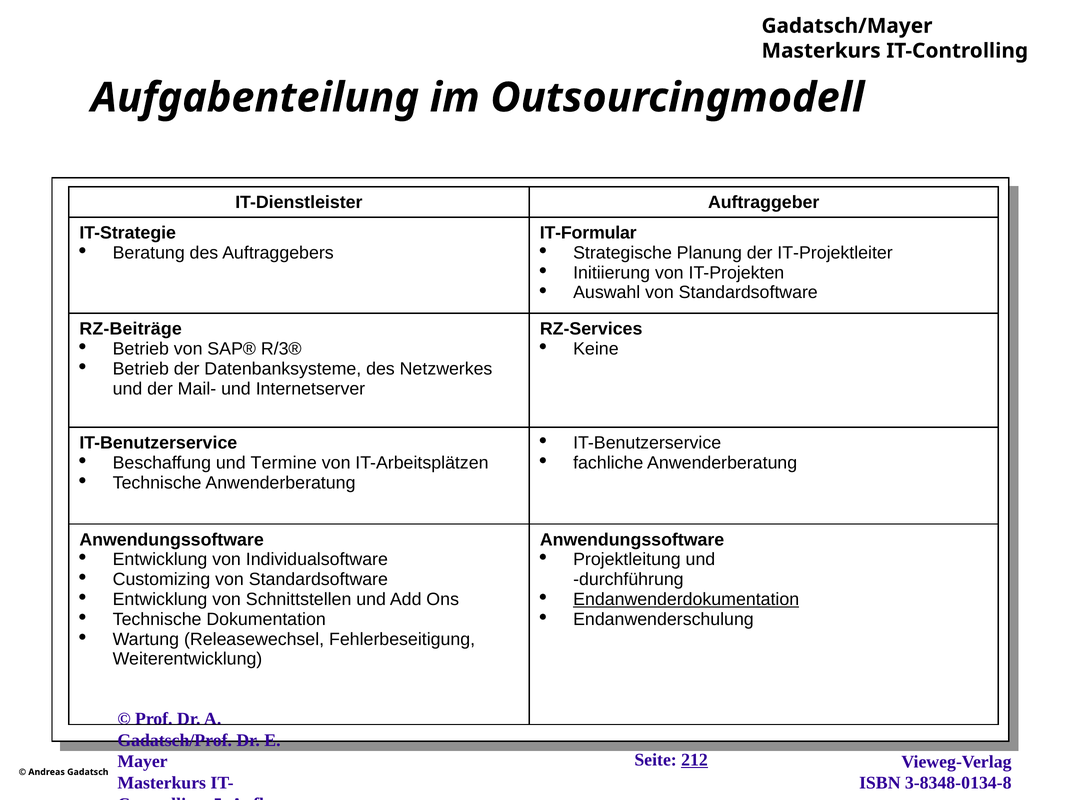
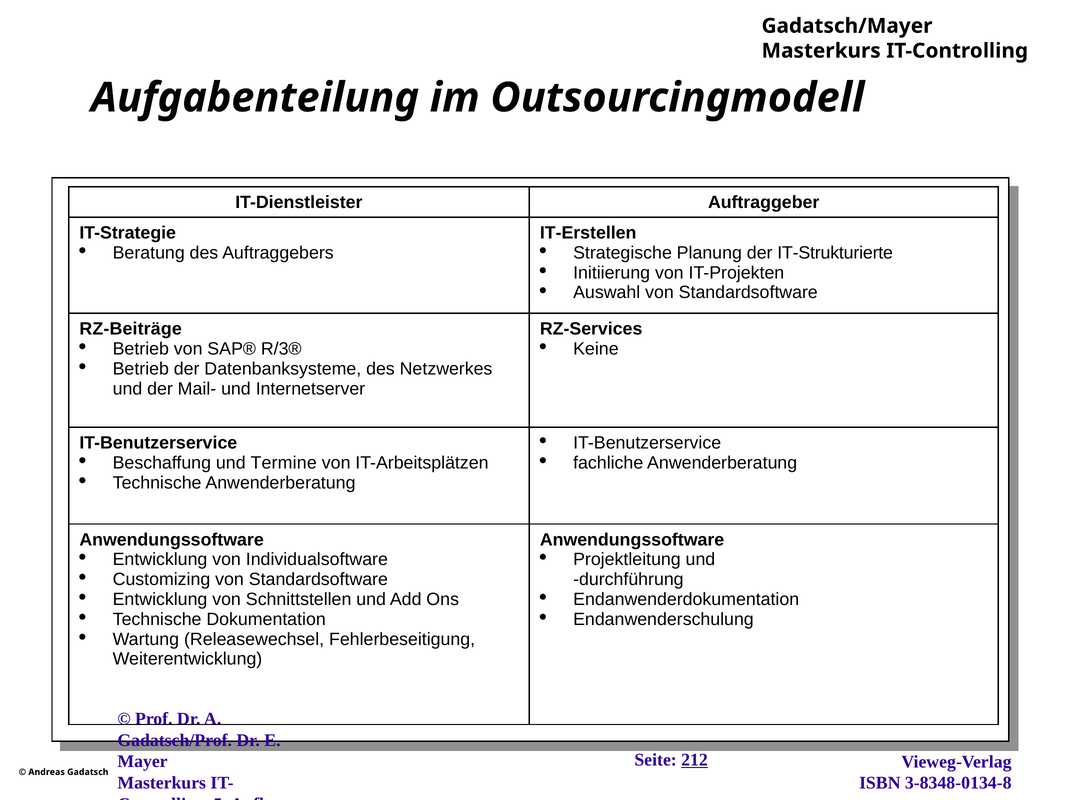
IT-Formular: IT-Formular -> IT-Erstellen
IT-Projektleiter: IT-Projektleiter -> IT-Strukturierte
Endanwenderdokumentation underline: present -> none
